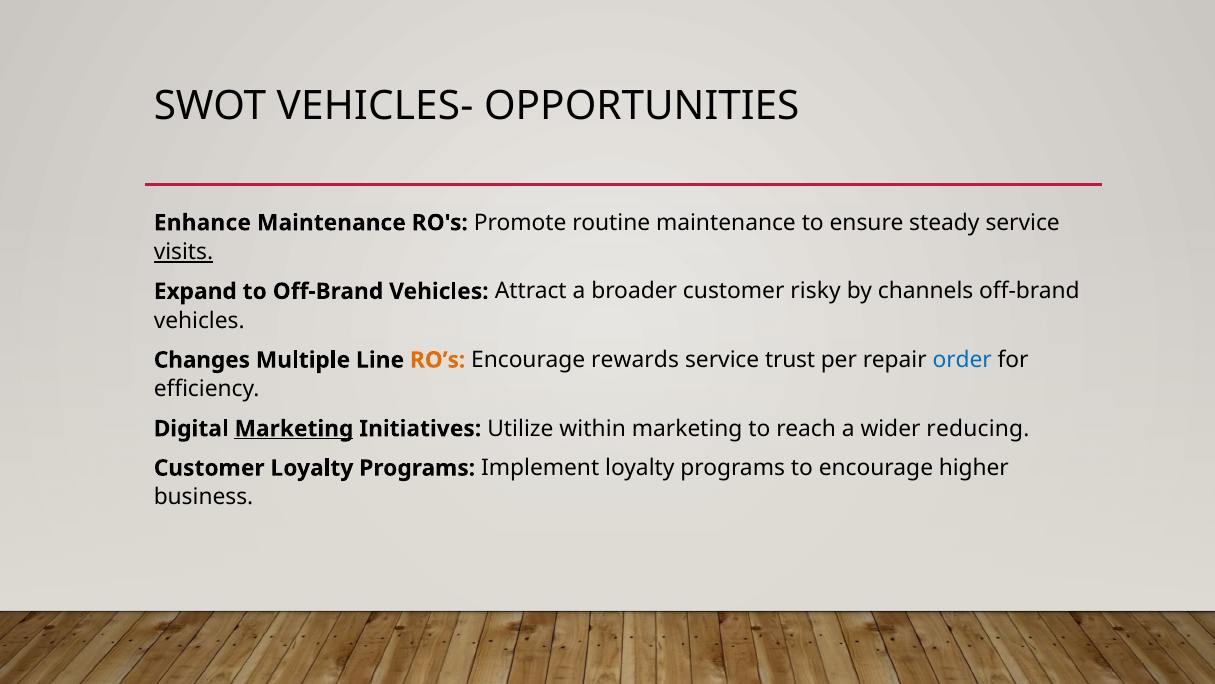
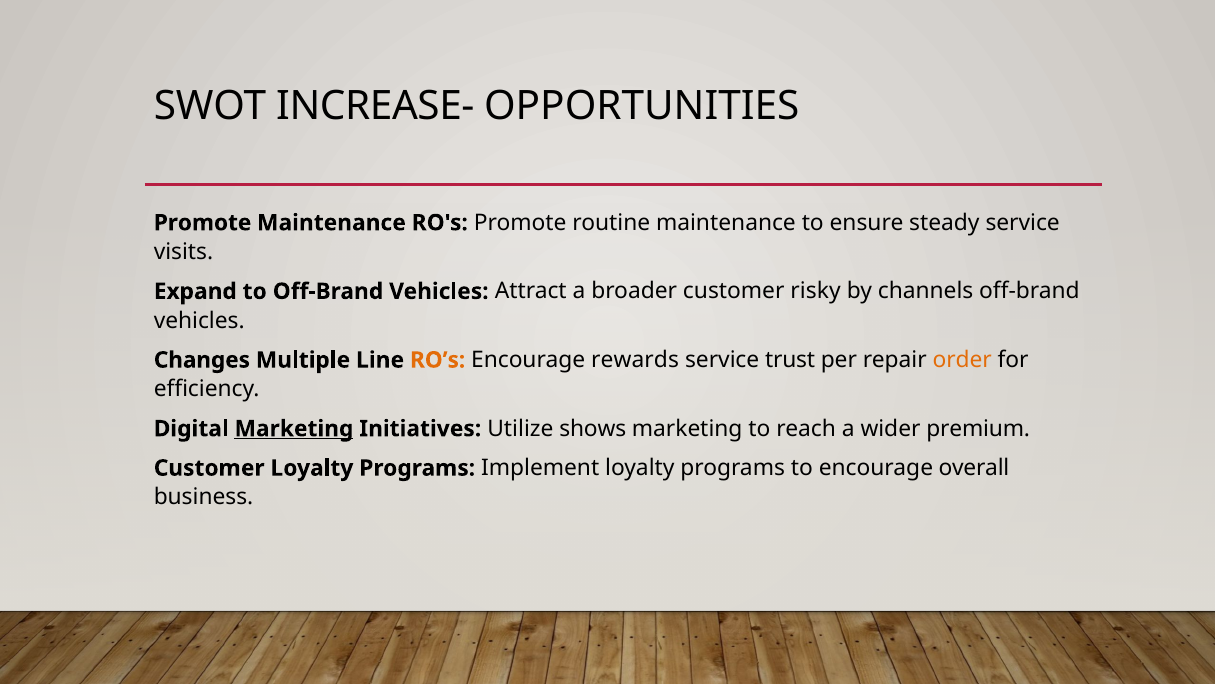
VEHICLES-: VEHICLES- -> INCREASE-
Enhance at (202, 223): Enhance -> Promote
visits underline: present -> none
order colour: blue -> orange
within: within -> shows
reducing: reducing -> premium
higher: higher -> overall
